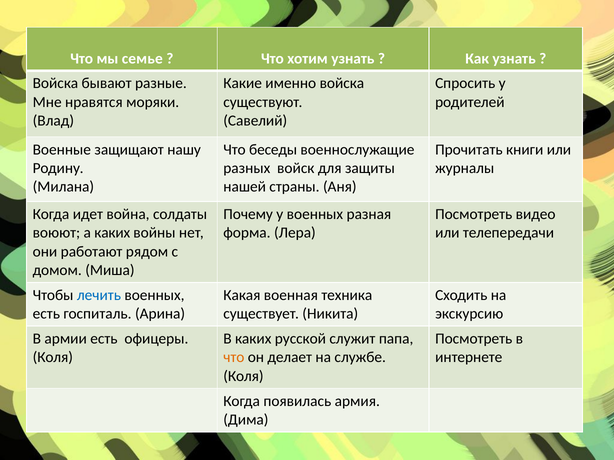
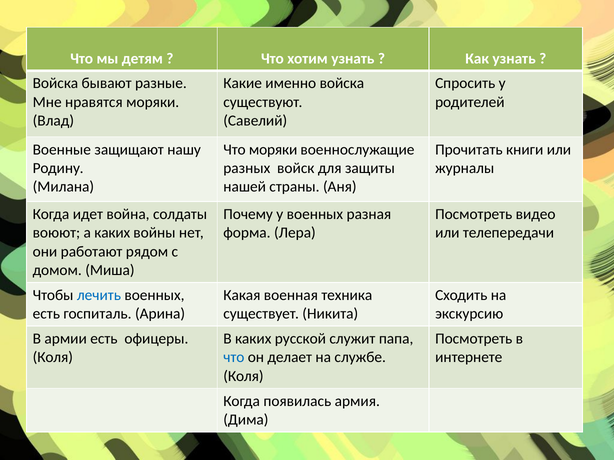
семье: семье -> детям
Что беседы: беседы -> моряки
что at (234, 358) colour: orange -> blue
